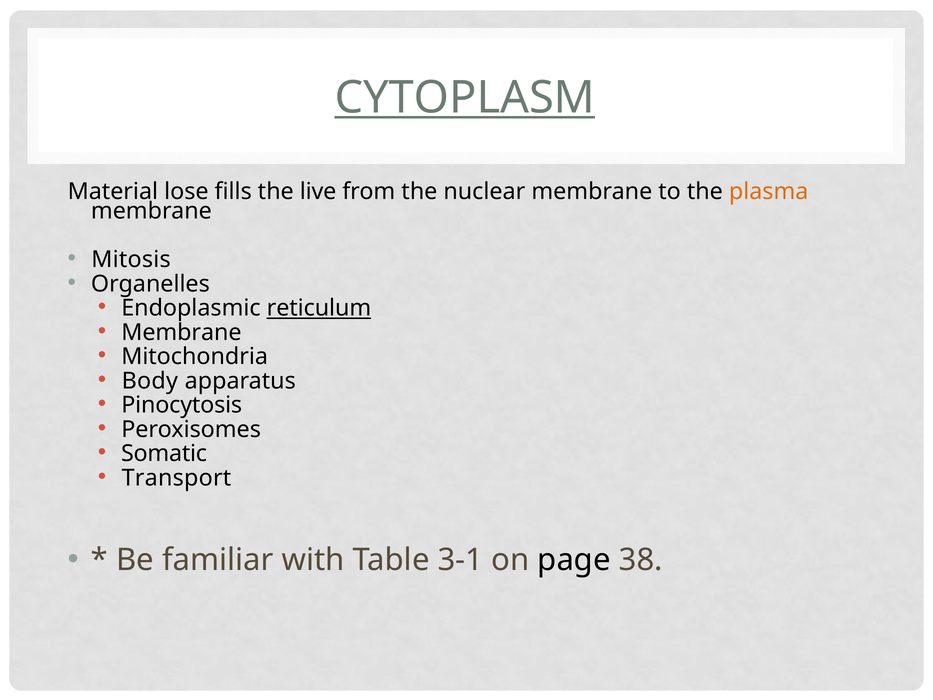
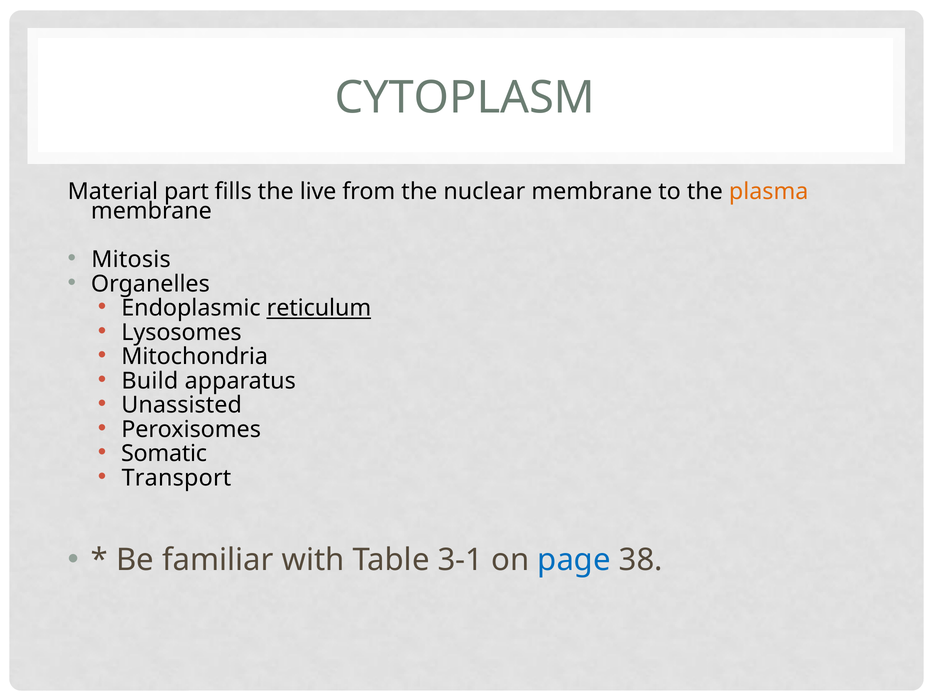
CYTOPLASM underline: present -> none
lose: lose -> part
Membrane at (181, 332): Membrane -> Lysosomes
Body: Body -> Build
Pinocytosis: Pinocytosis -> Unassisted
page colour: black -> blue
